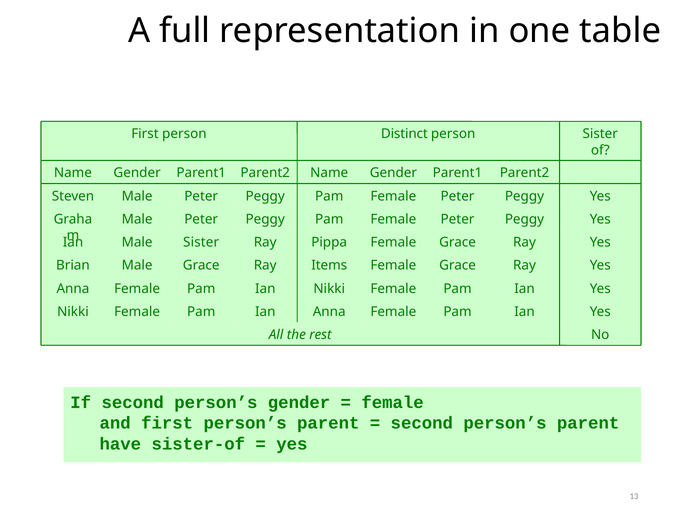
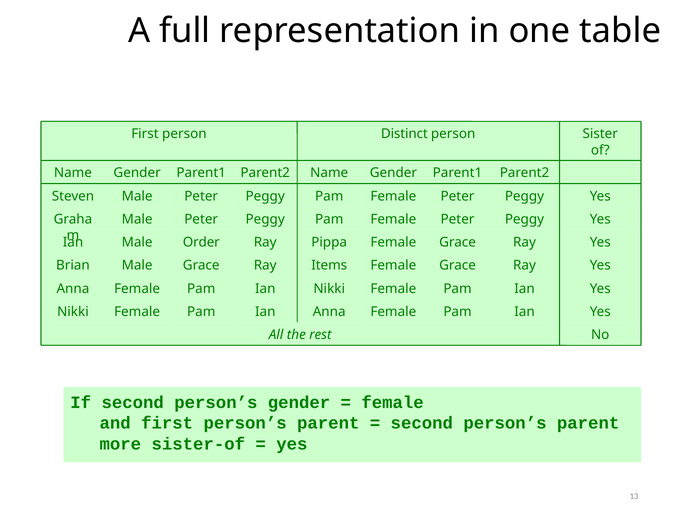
Sister at (201, 242): Sister -> Order
have: have -> more
